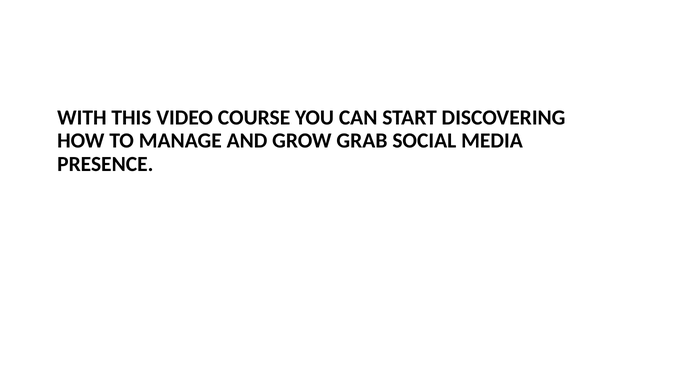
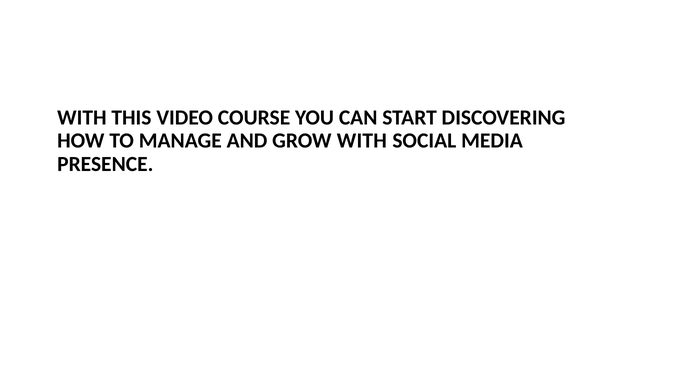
GROW GRAB: GRAB -> WITH
